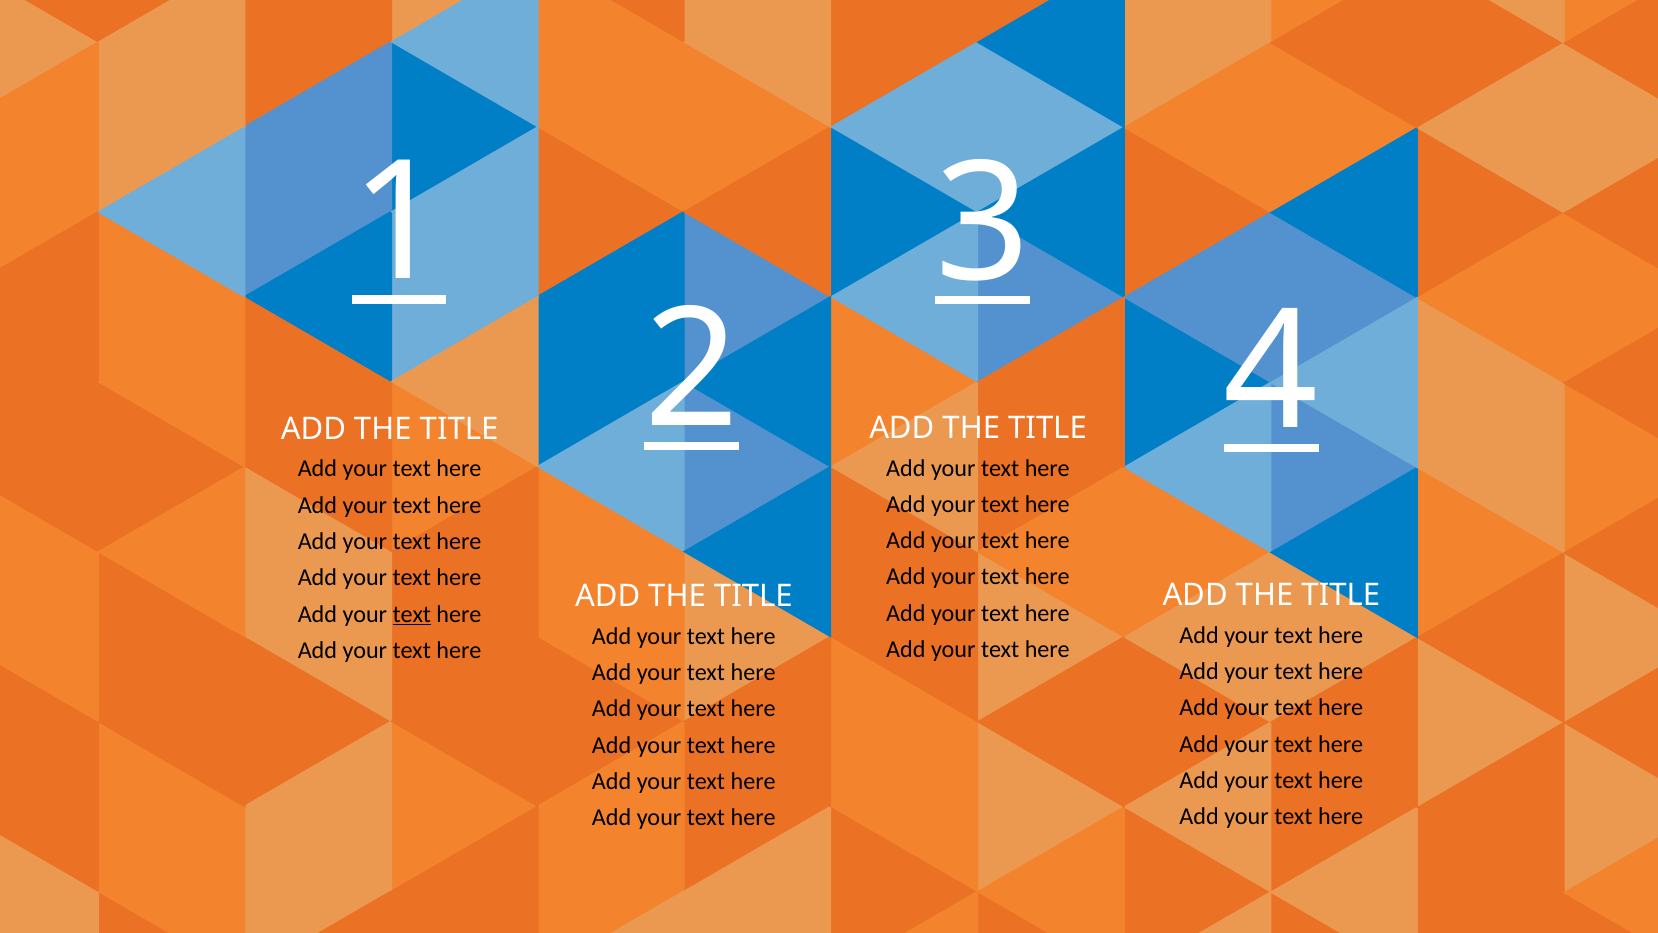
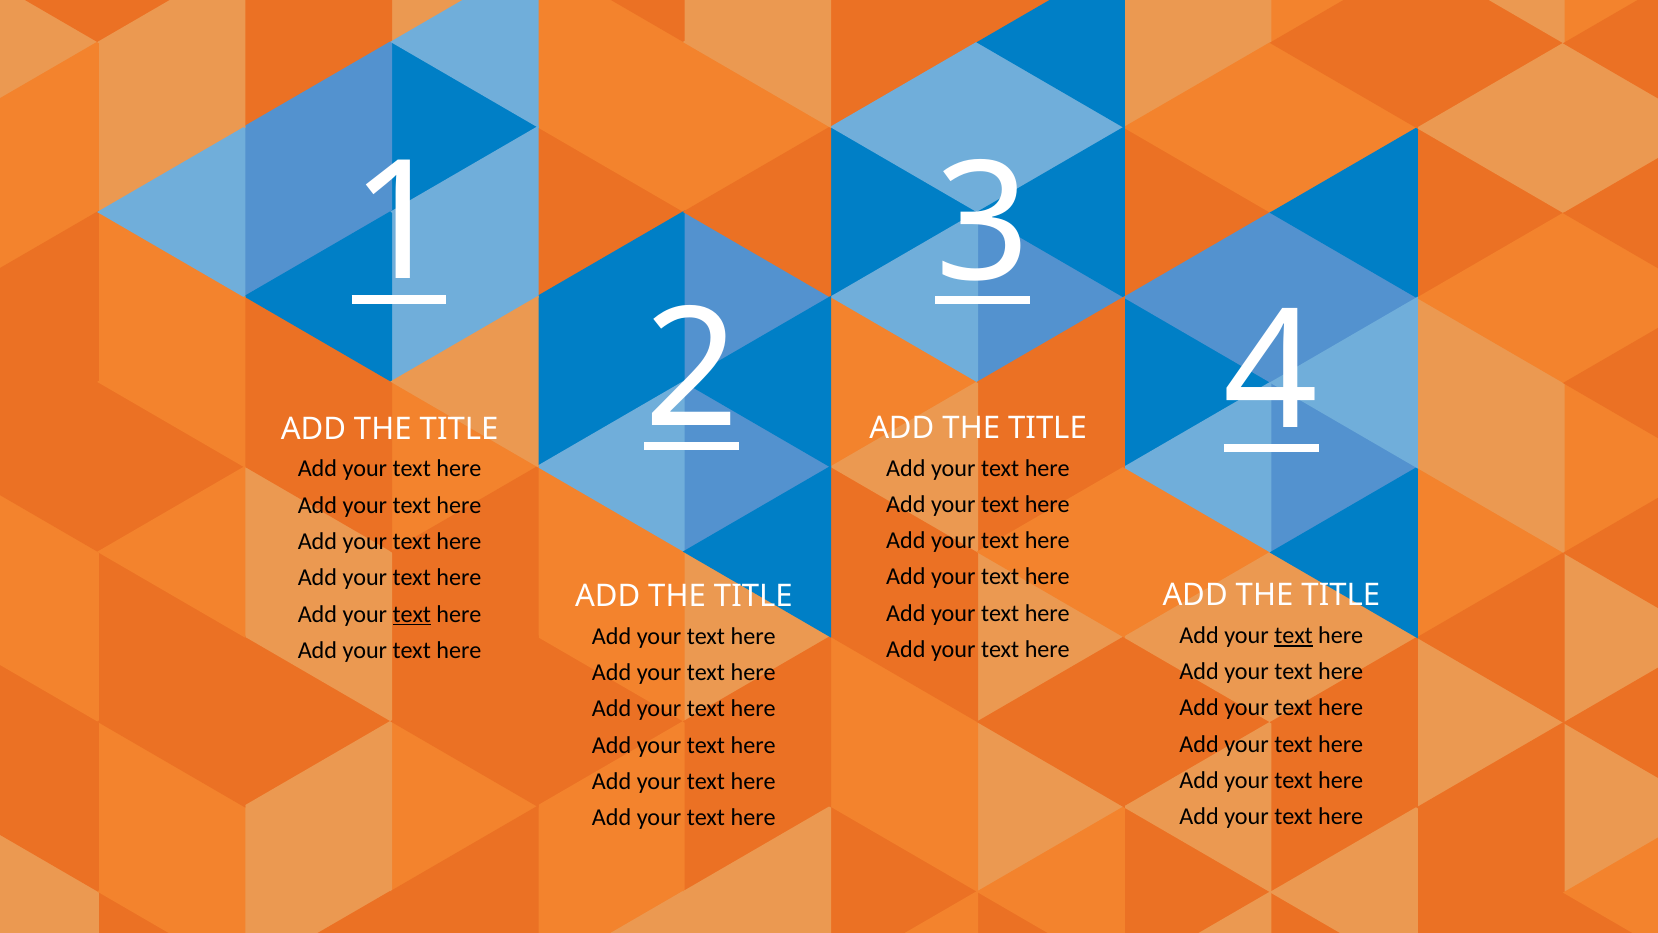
text at (1294, 635) underline: none -> present
